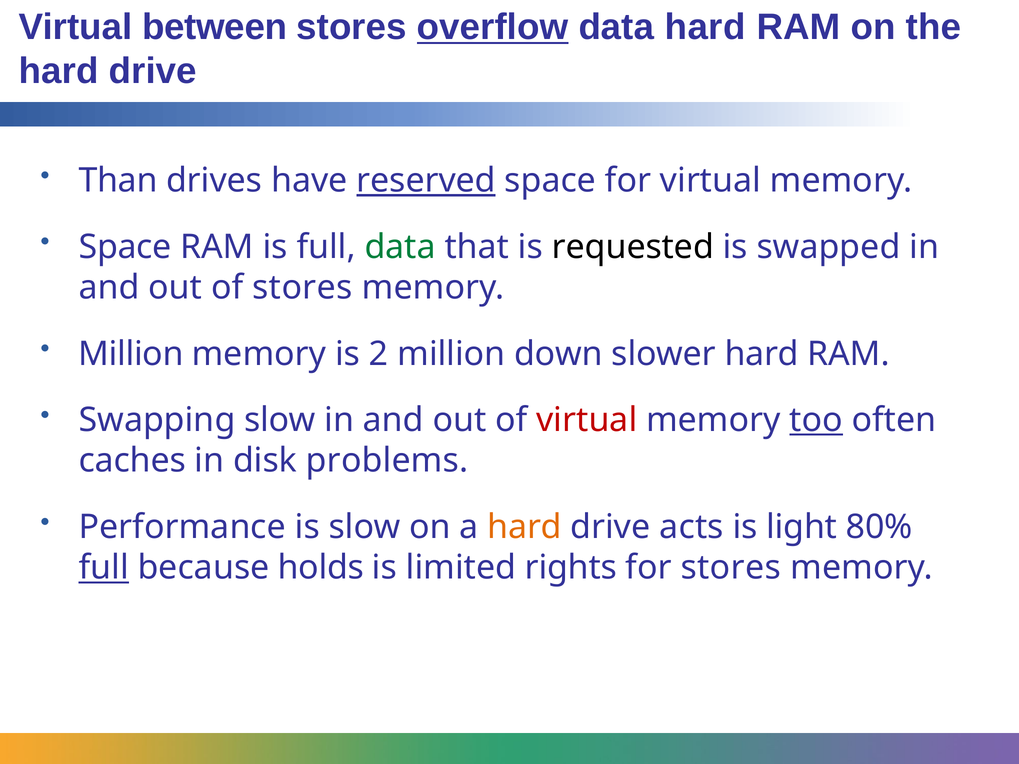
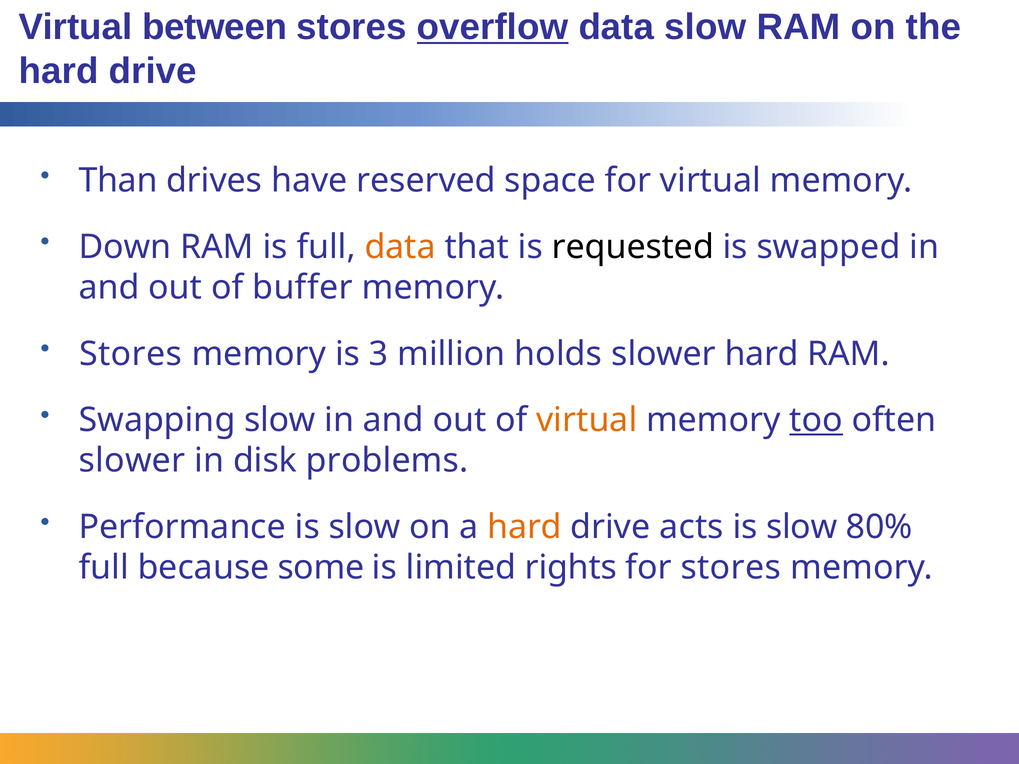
data hard: hard -> slow
reserved underline: present -> none
Space at (125, 247): Space -> Down
data at (400, 247) colour: green -> orange
of stores: stores -> buffer
Million at (131, 354): Million -> Stores
2: 2 -> 3
down: down -> holds
virtual at (587, 420) colour: red -> orange
caches at (132, 461): caches -> slower
light at (802, 527): light -> slow
full at (104, 568) underline: present -> none
holds: holds -> some
